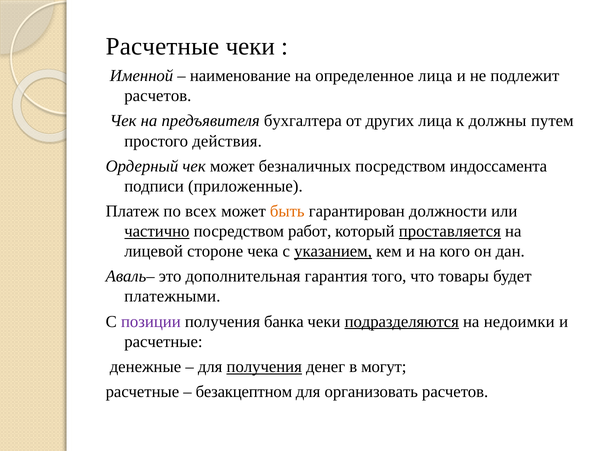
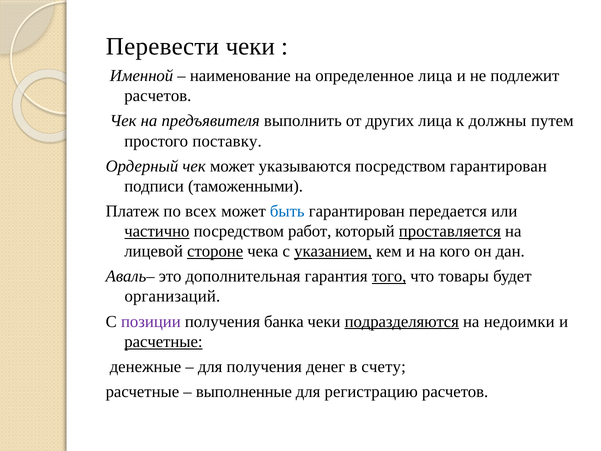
Расчетные at (162, 46): Расчетные -> Перевести
бухгалтера: бухгалтера -> выполнить
действия: действия -> поставку
безналичных: безналичных -> указываются
посредством индоссамента: индоссамента -> гарантирован
приложенные: приложенные -> таможенными
быть colour: orange -> blue
должности: должности -> передается
стороне underline: none -> present
того underline: none -> present
платежными: платежными -> организаций
расчетные at (163, 341) underline: none -> present
получения at (264, 366) underline: present -> none
могут: могут -> счету
безакцептном: безакцептном -> выполненные
организовать: организовать -> регистрацию
